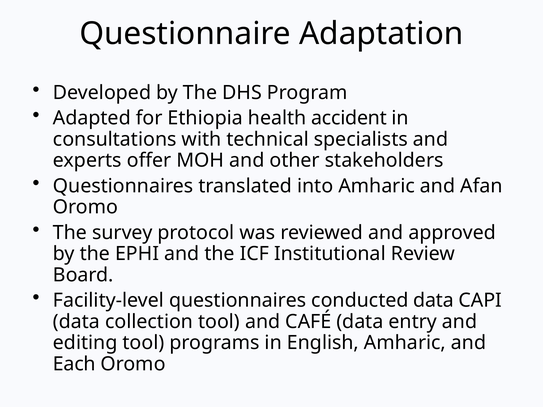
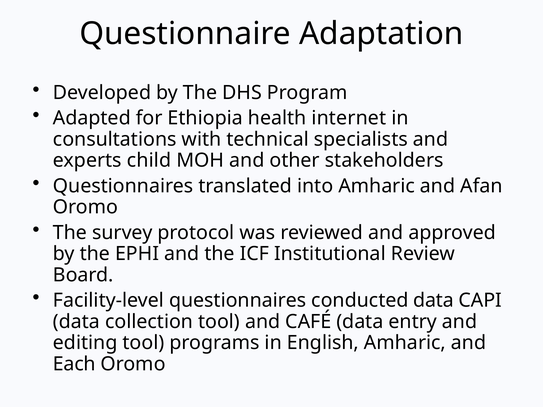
accident: accident -> internet
offer: offer -> child
